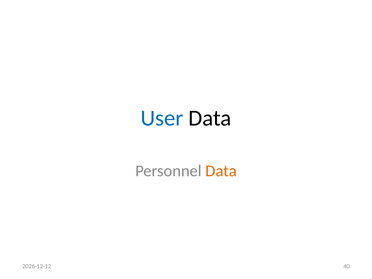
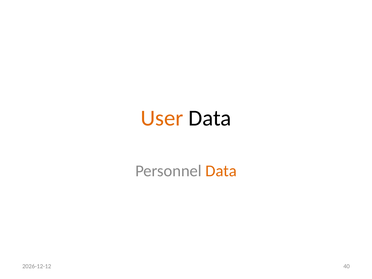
User colour: blue -> orange
